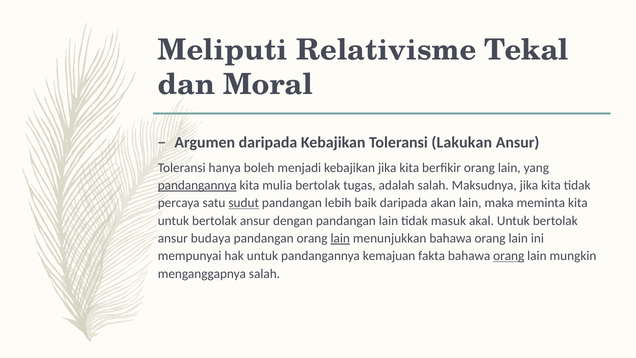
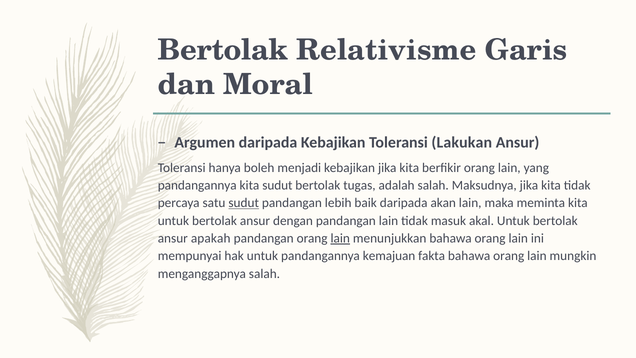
Meliputi at (223, 50): Meliputi -> Bertolak
Tekal: Tekal -> Garis
pandangannya at (197, 185) underline: present -> none
kita mulia: mulia -> sudut
budaya: budaya -> apakah
orang at (509, 256) underline: present -> none
